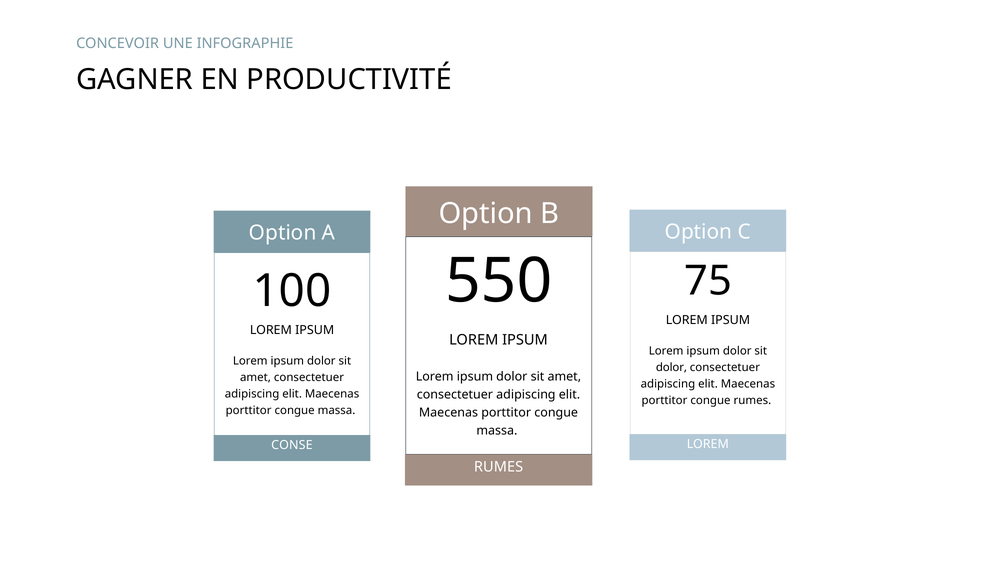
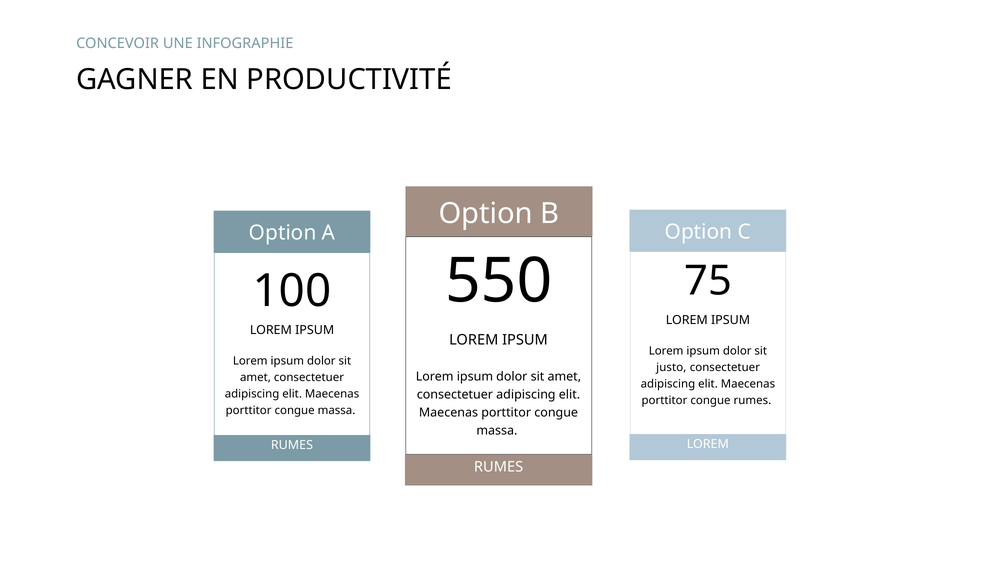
dolor at (671, 368): dolor -> justo
CONSE at (292, 446): CONSE -> RUMES
